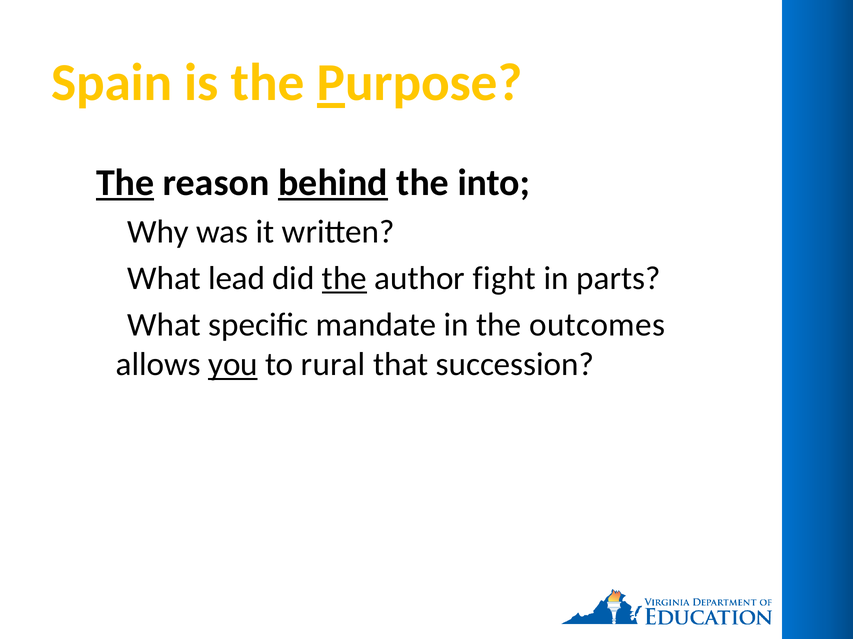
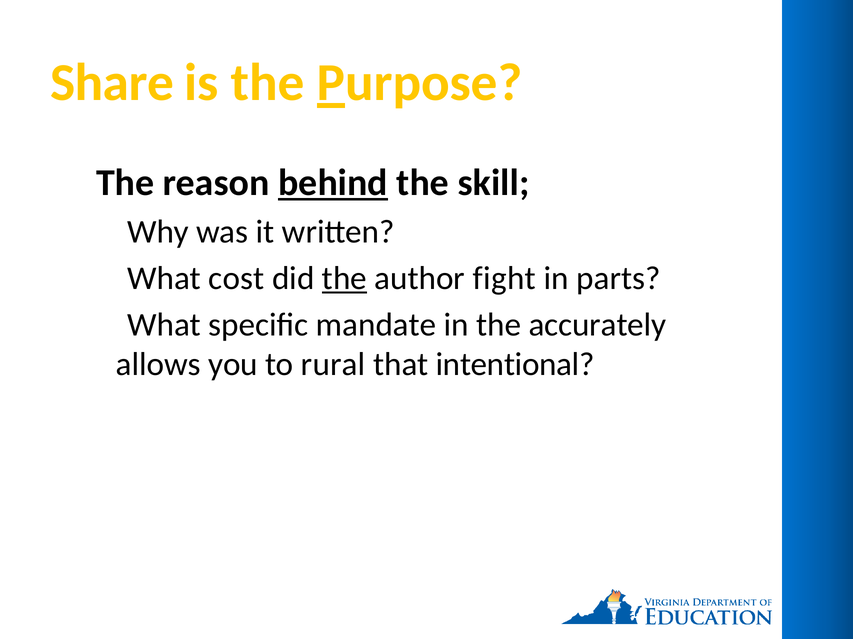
Spain: Spain -> Share
The at (125, 183) underline: present -> none
into: into -> skill
lead: lead -> cost
outcomes: outcomes -> accurately
you underline: present -> none
succession: succession -> intentional
